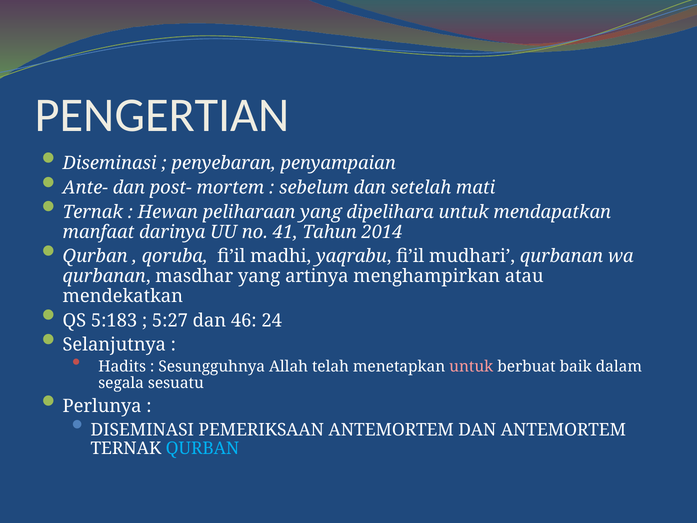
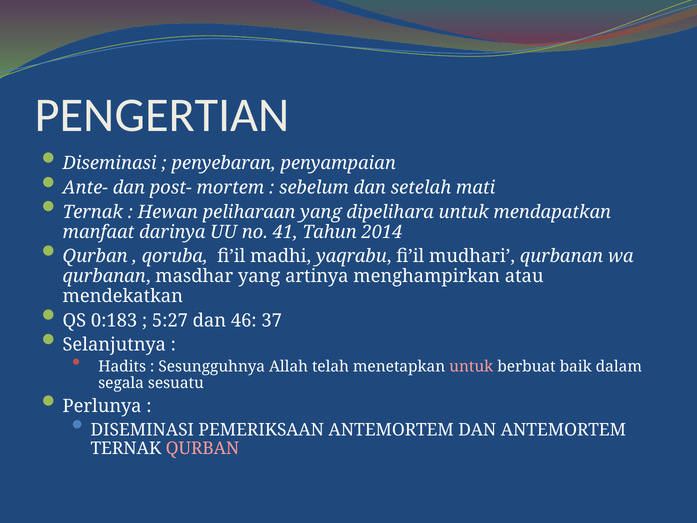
5:183: 5:183 -> 0:183
24: 24 -> 37
QURBAN at (202, 448) colour: light blue -> pink
